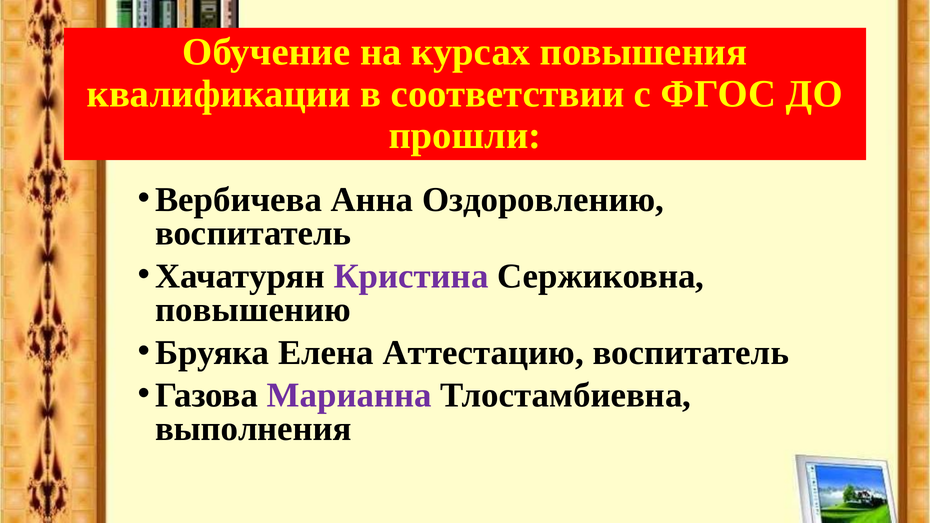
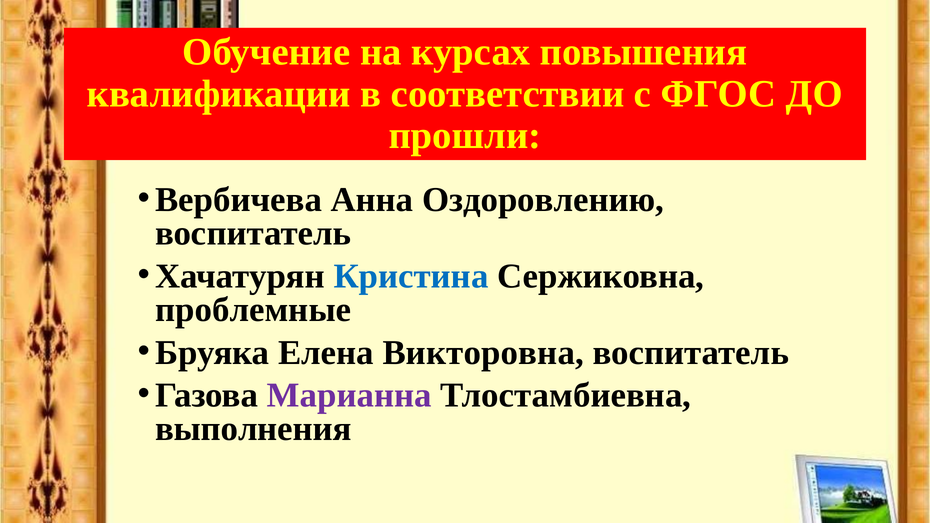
Кристина colour: purple -> blue
повышению: повышению -> проблемные
Аттестацию: Аттестацию -> Викторовна
